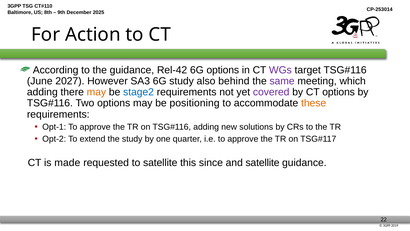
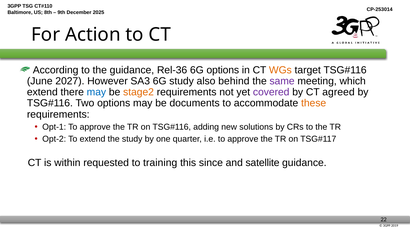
Rel-42: Rel-42 -> Rel-36
WGs colour: purple -> orange
adding at (42, 92): adding -> extend
may at (96, 92) colour: orange -> blue
stage2 colour: blue -> orange
CT options: options -> agreed
positioning: positioning -> documents
made: made -> within
to satellite: satellite -> training
